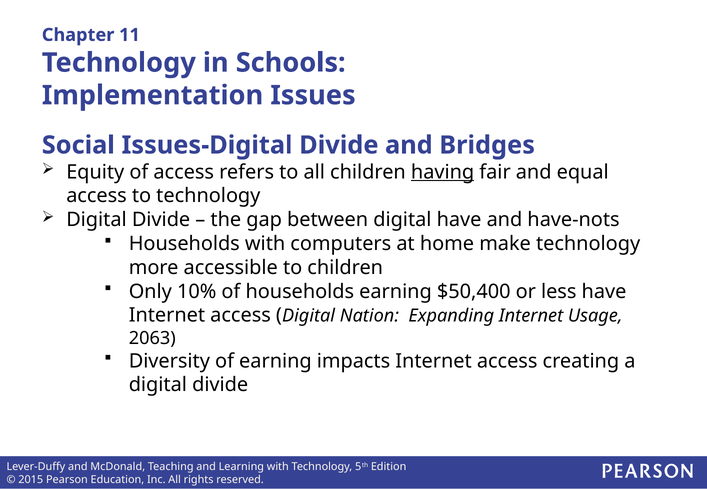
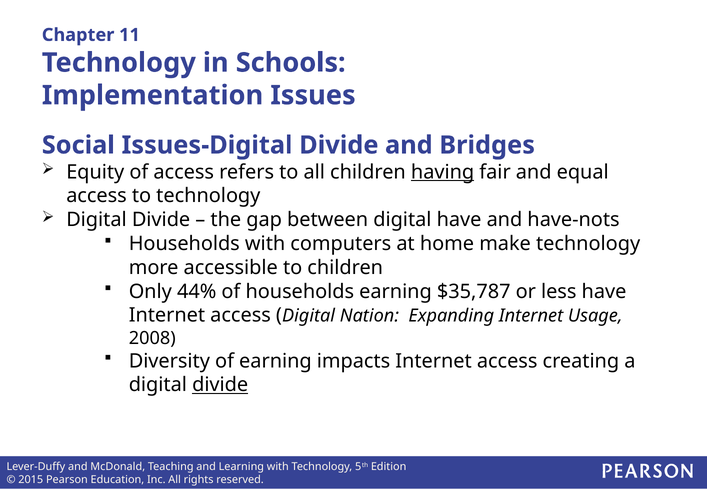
10%: 10% -> 44%
$50,400: $50,400 -> $35,787
2063: 2063 -> 2008
divide at (220, 385) underline: none -> present
